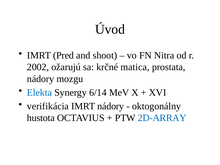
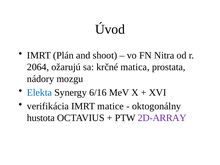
Pred: Pred -> Plán
2002: 2002 -> 2064
6/14: 6/14 -> 6/16
IMRT nádory: nádory -> matice
2D-ARRAY colour: blue -> purple
